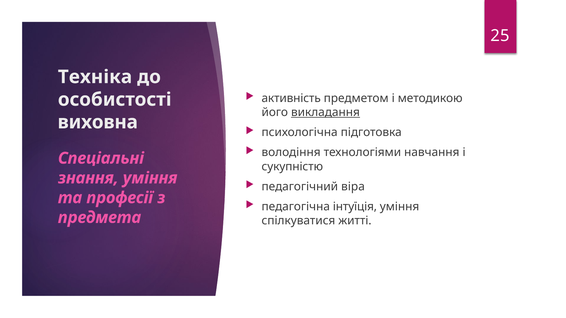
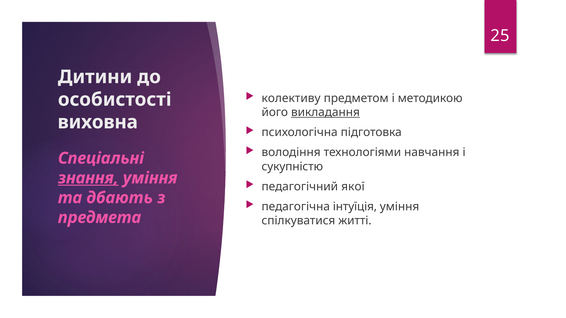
Техніка: Техніка -> Дитини
активність: активність -> колективу
знання underline: none -> present
віра: віра -> якої
професії: професії -> дбають
